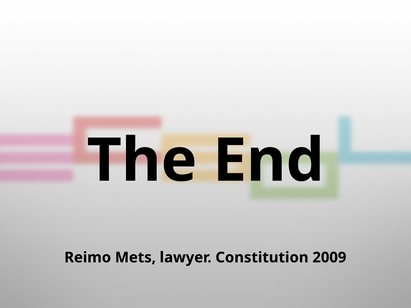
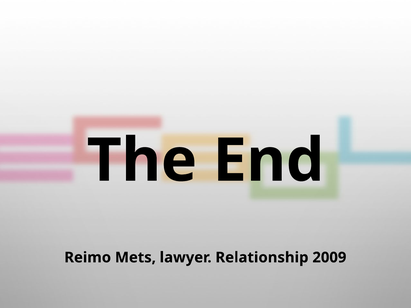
Constitution: Constitution -> Relationship
